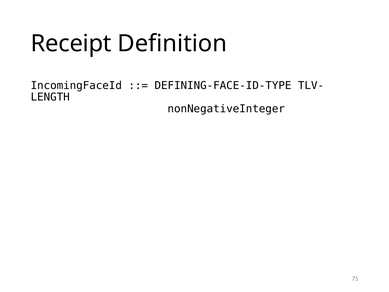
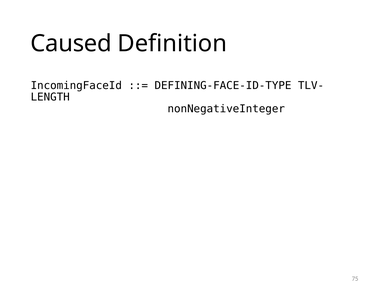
Receipt: Receipt -> Caused
